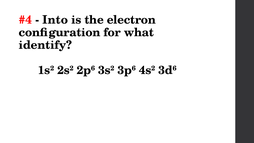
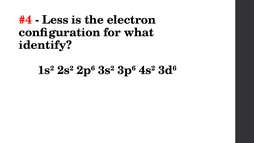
Into: Into -> Less
